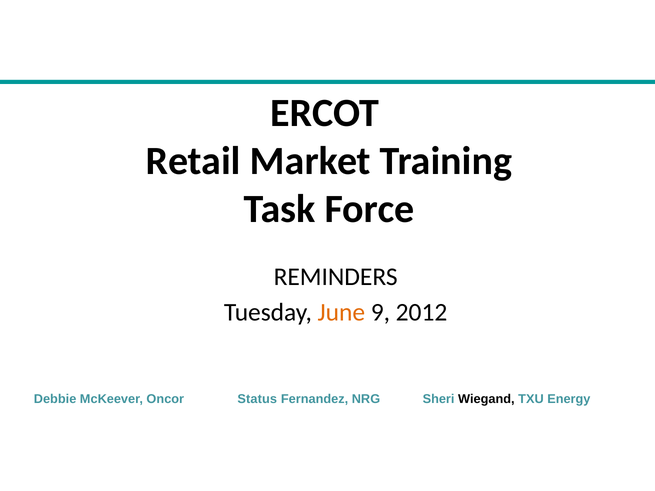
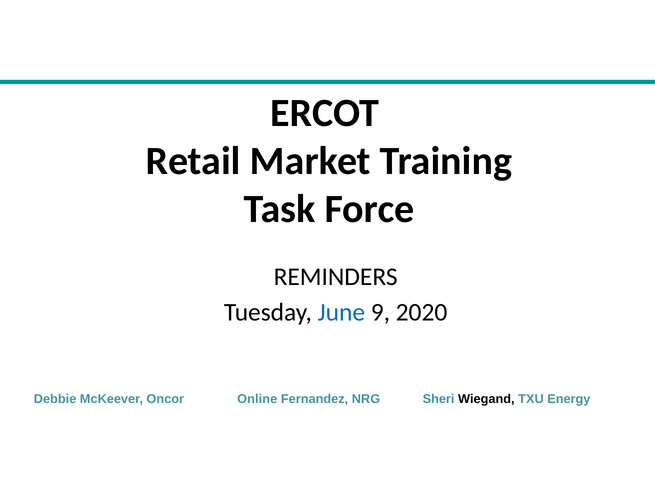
June colour: orange -> blue
2012: 2012 -> 2020
Status: Status -> Online
